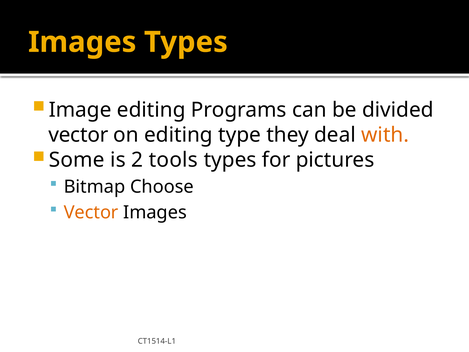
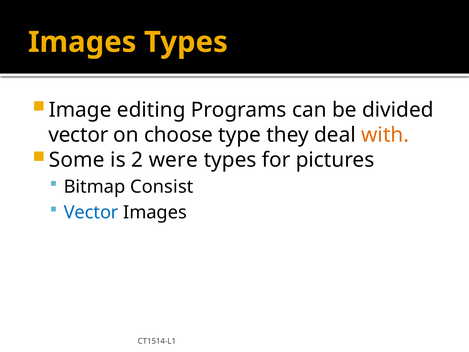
on editing: editing -> choose
tools: tools -> were
Choose: Choose -> Consist
Vector at (91, 212) colour: orange -> blue
